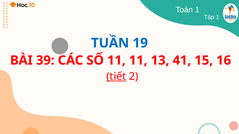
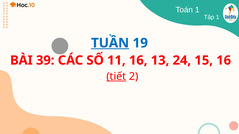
TUẦN underline: none -> present
11 11: 11 -> 16
41: 41 -> 24
